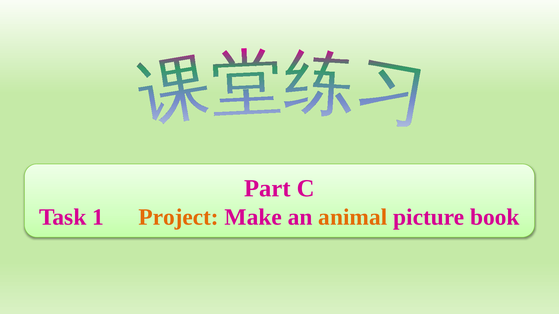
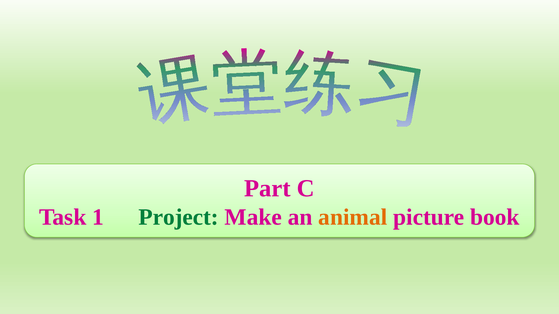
Project colour: orange -> green
